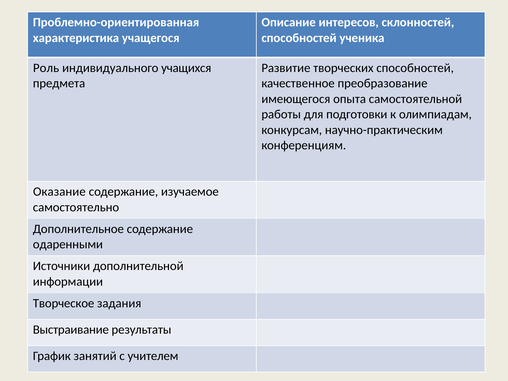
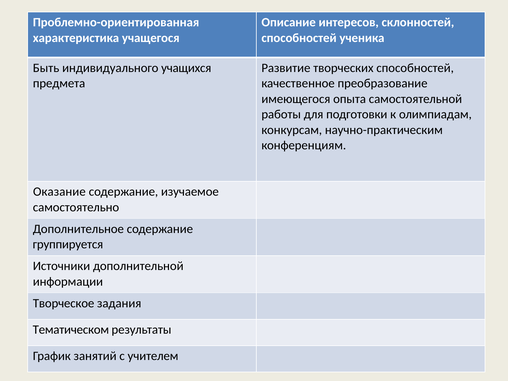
Роль: Роль -> Быть
одаренными: одаренными -> группируется
Выстраивание: Выстраивание -> Тематическом
